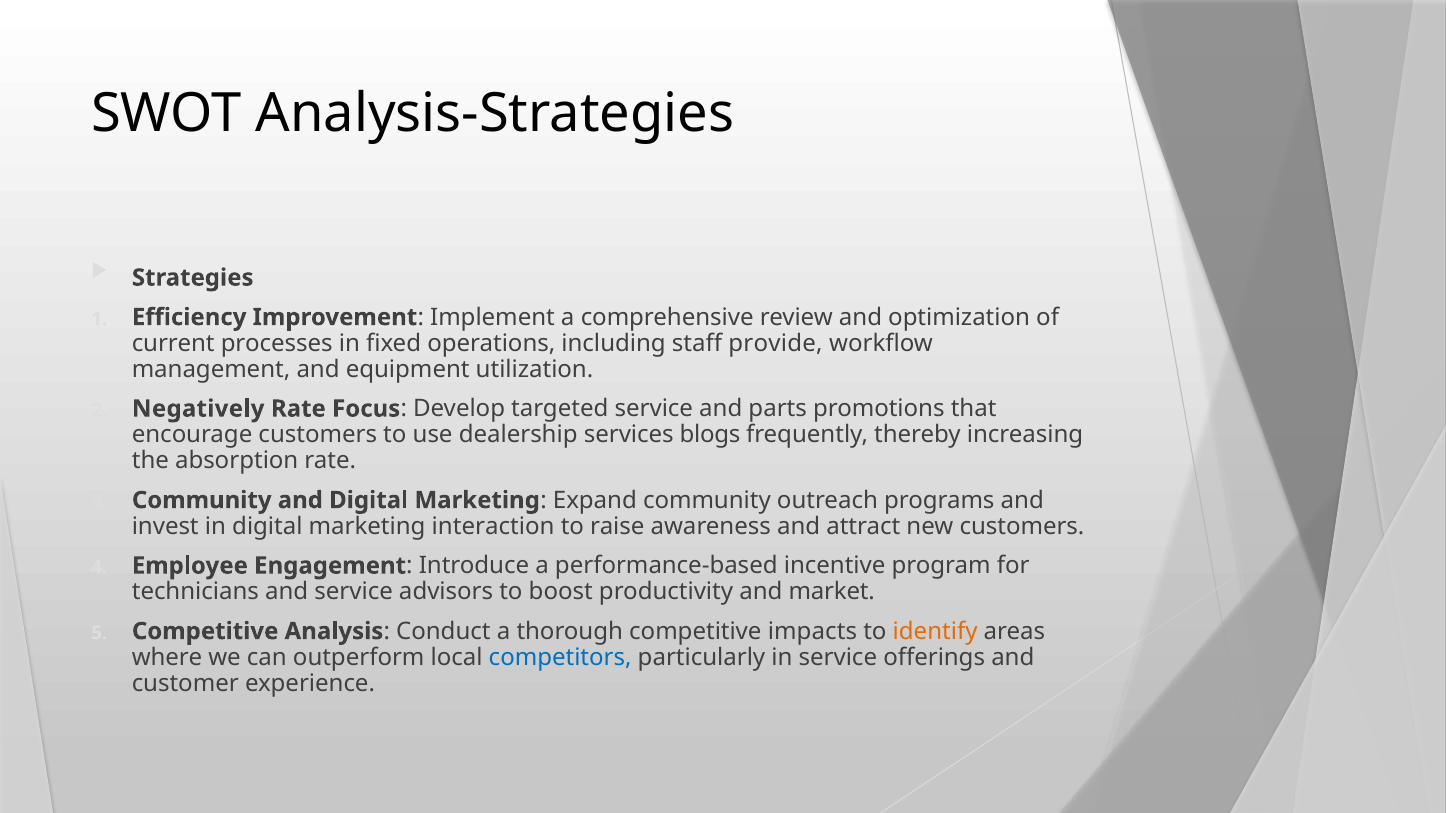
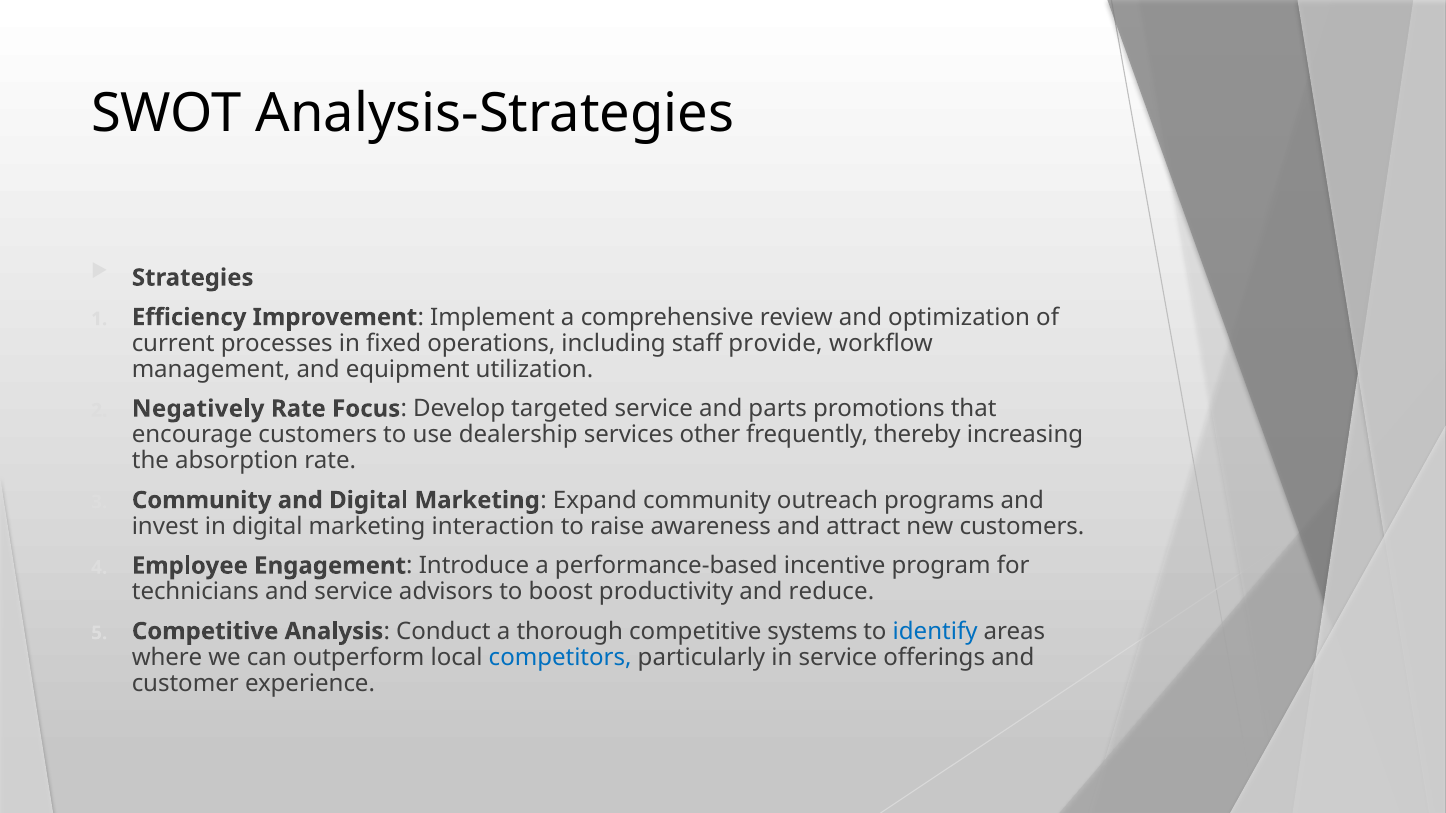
blogs: blogs -> other
market: market -> reduce
impacts: impacts -> systems
identify colour: orange -> blue
